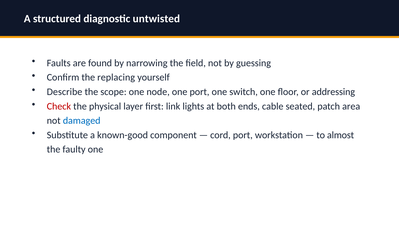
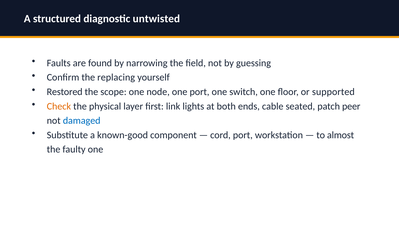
Describe: Describe -> Restored
addressing: addressing -> supported
Check colour: red -> orange
area: area -> peer
